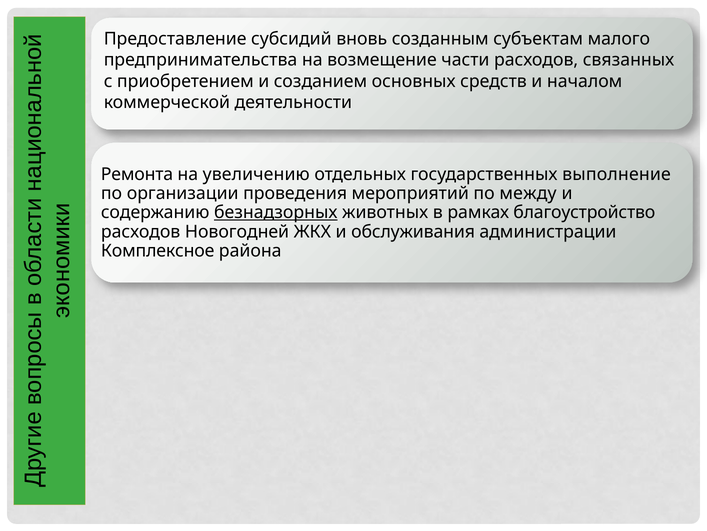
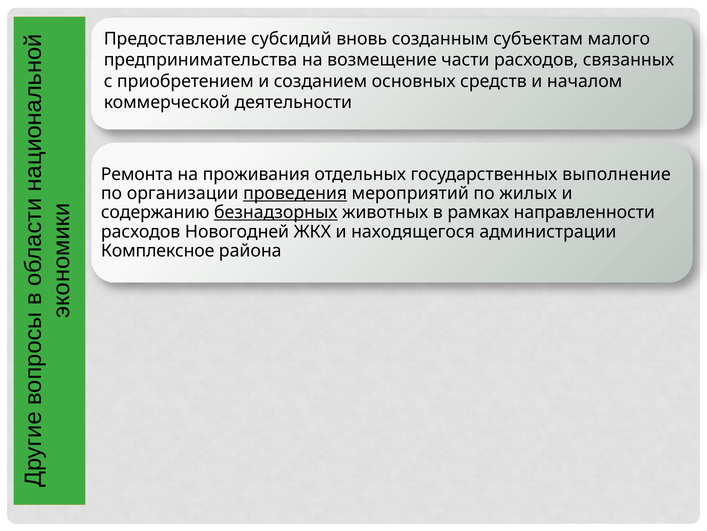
увеличению: увеличению -> проживания
проведения underline: none -> present
между: между -> жилых
благоустройство: благоустройство -> направленности
обслуживания: обслуживания -> находящегося
